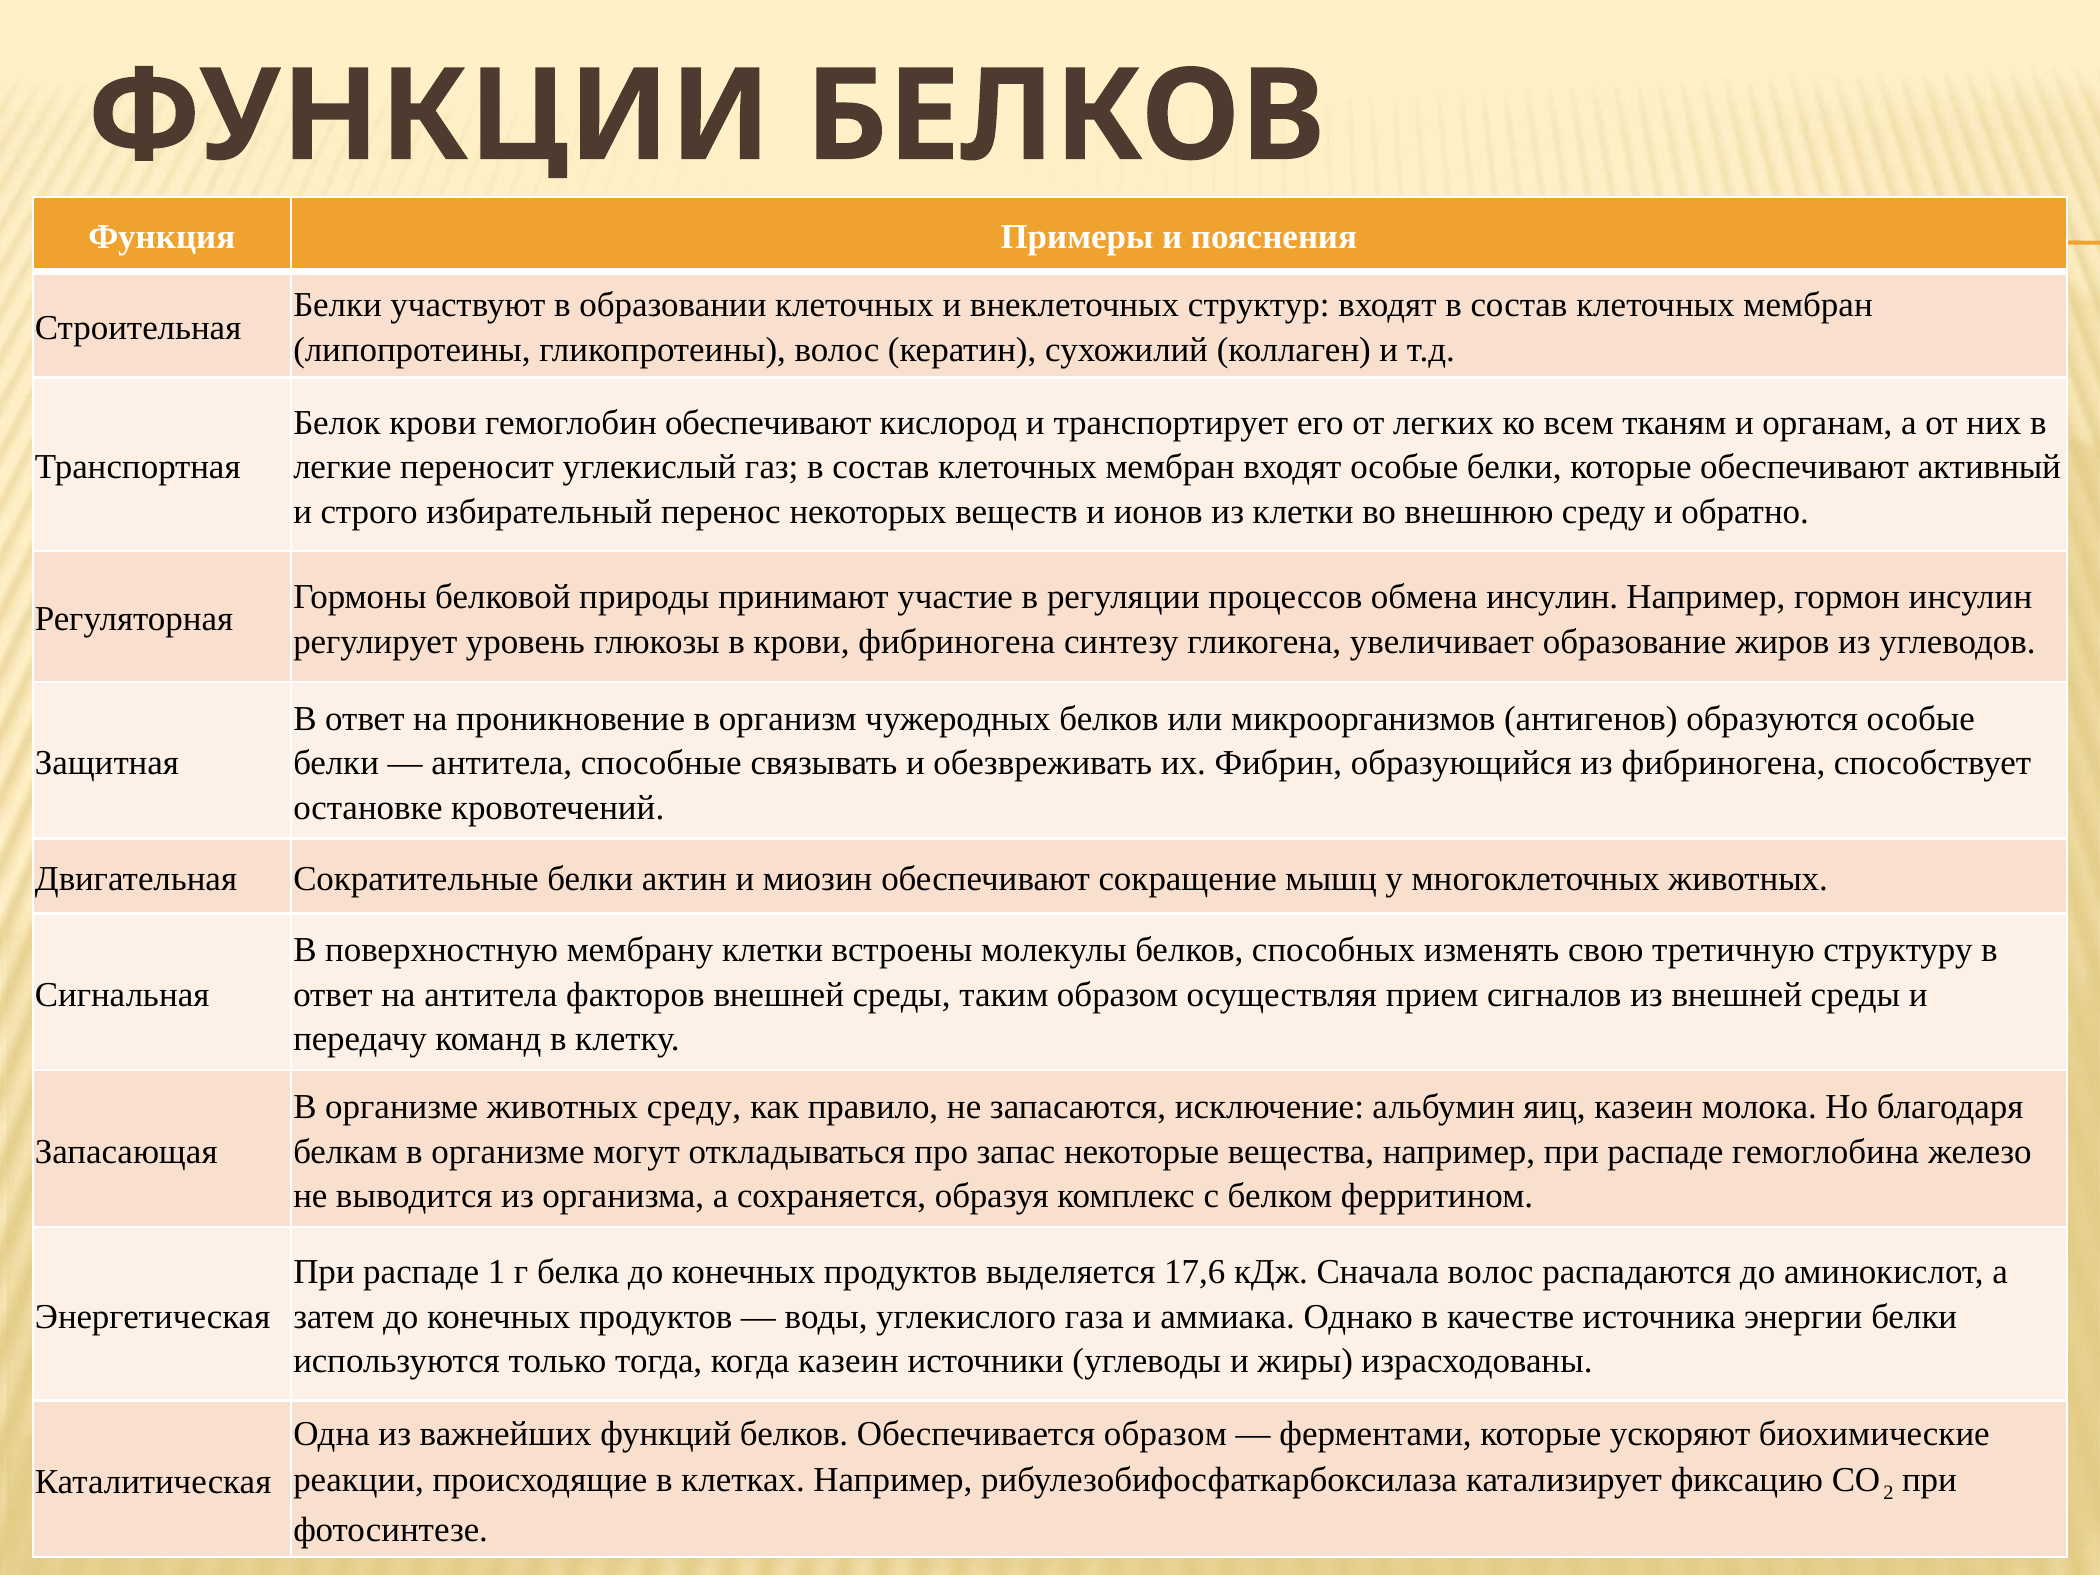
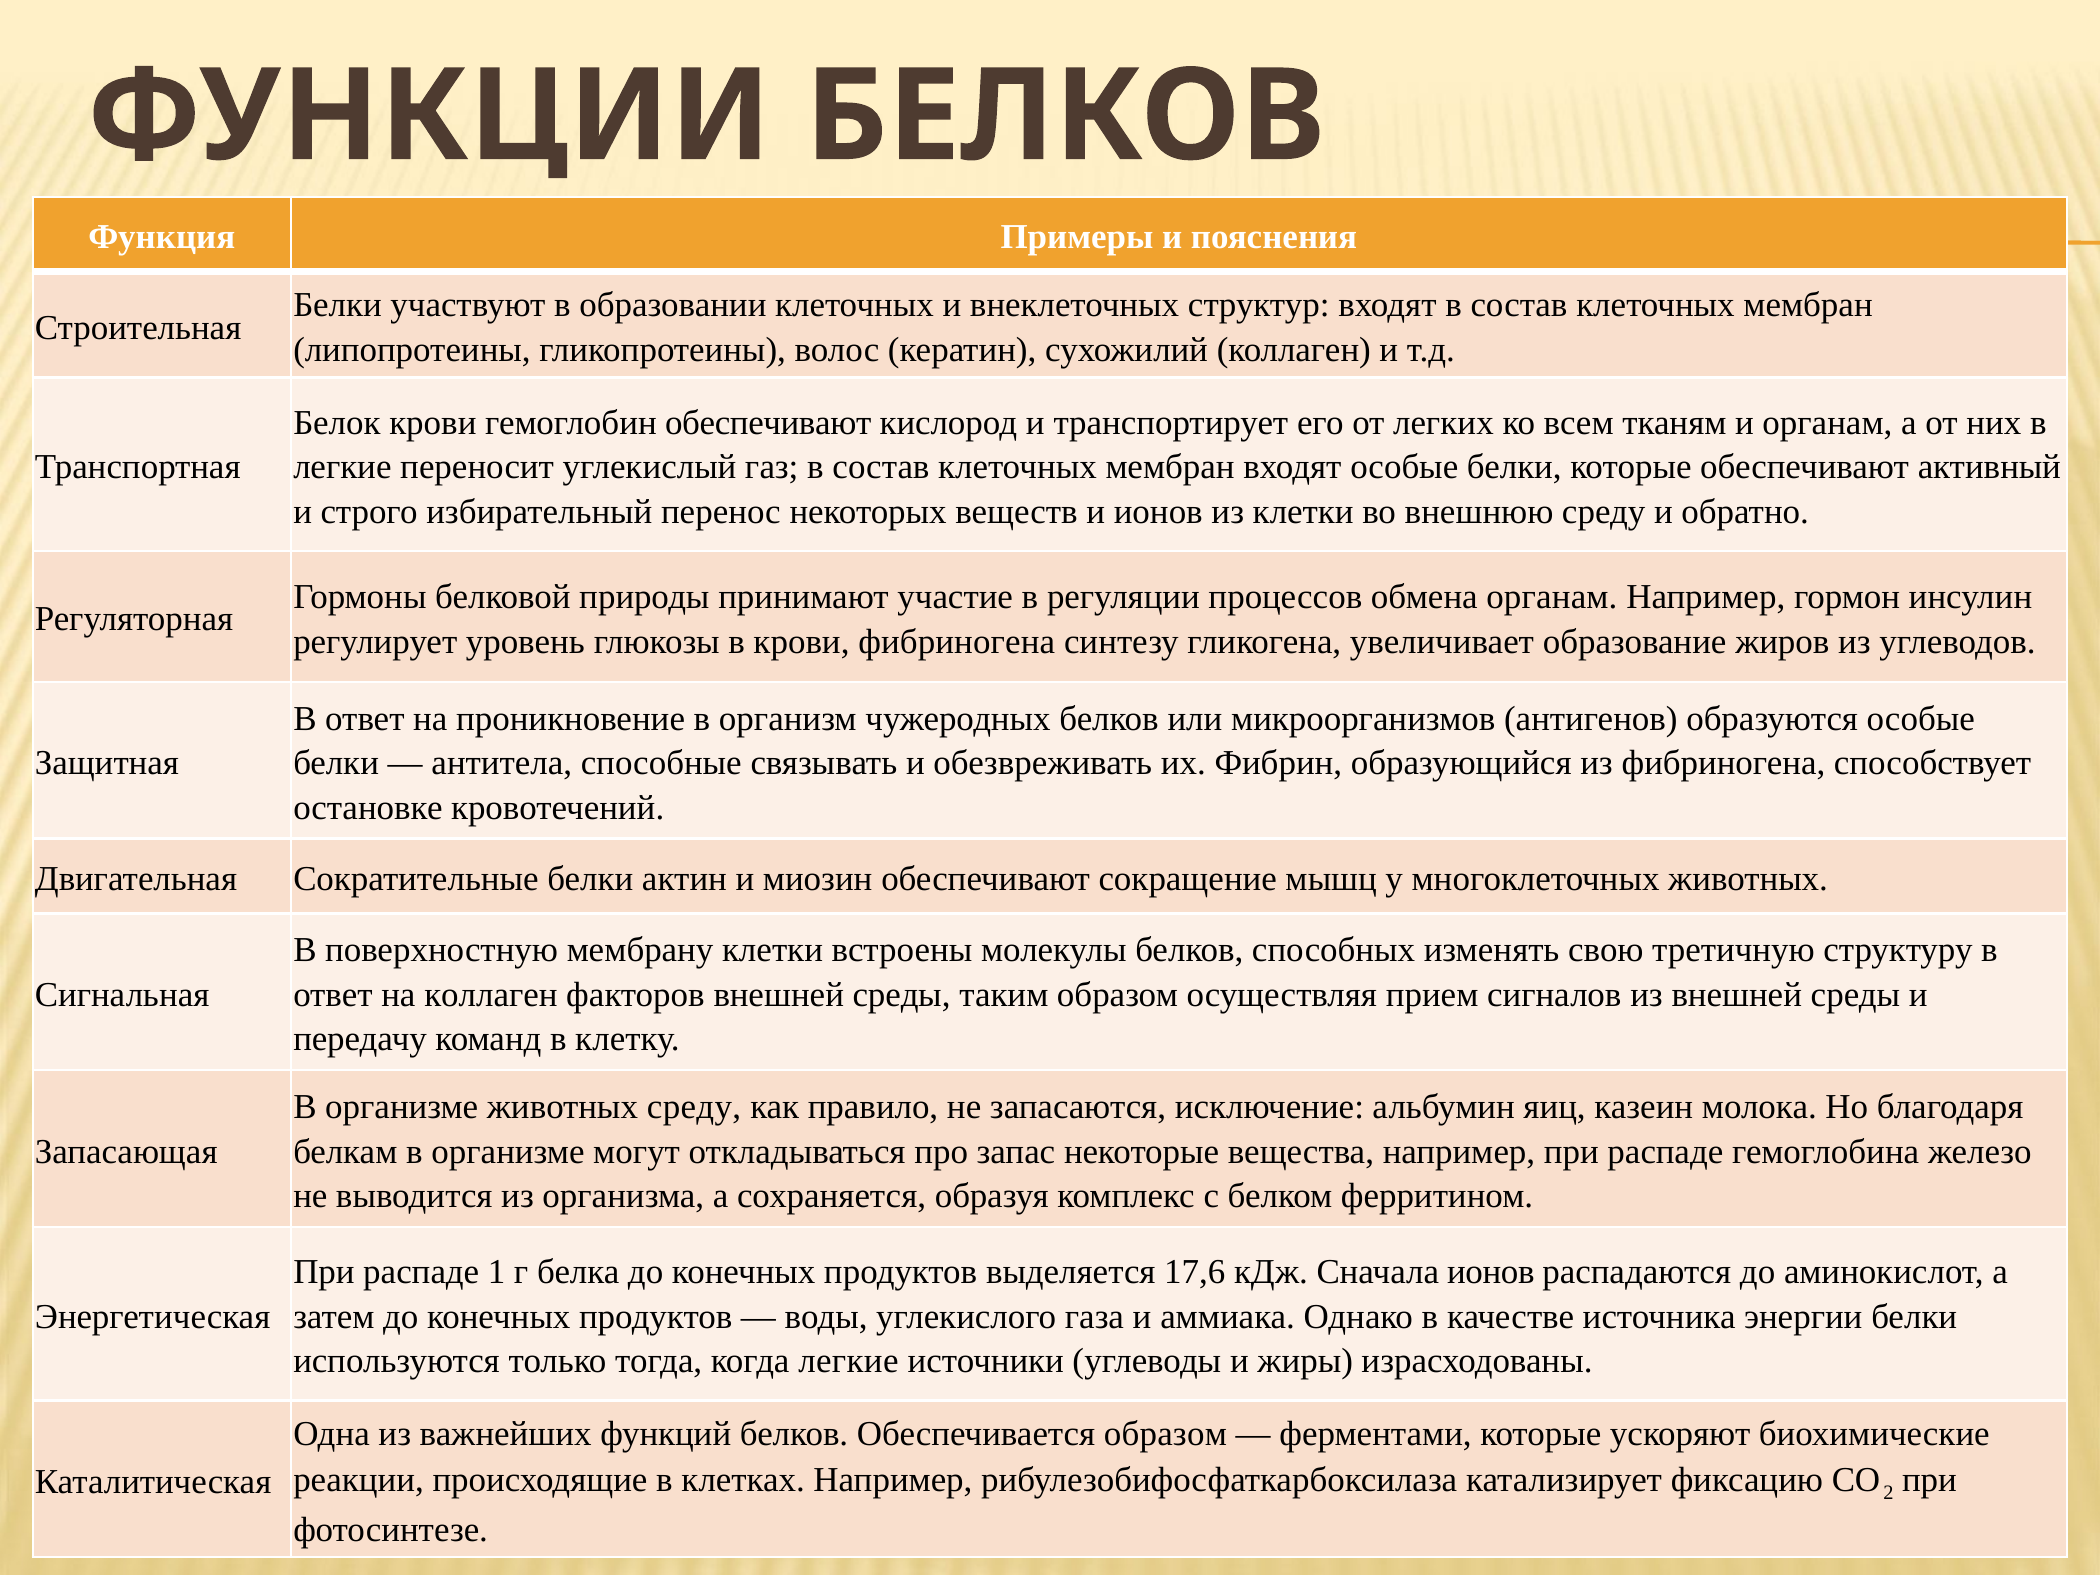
обмена инсулин: инсулин -> органам
на антитела: антитела -> коллаген
Сначала волос: волос -> ионов
когда казеин: казеин -> легкие
